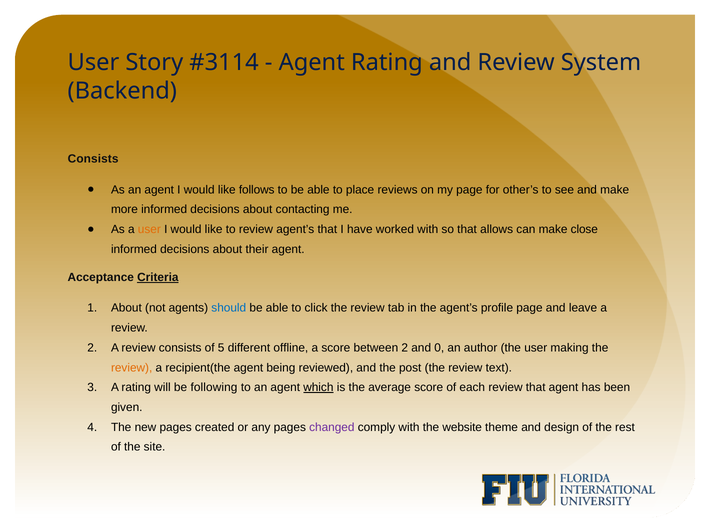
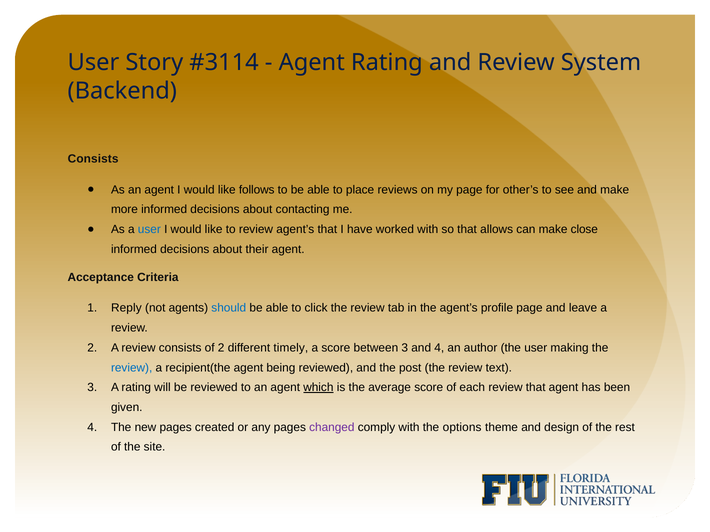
user at (149, 230) colour: orange -> blue
Criteria underline: present -> none
1 About: About -> Reply
of 5: 5 -> 2
offline: offline -> timely
between 2: 2 -> 3
and 0: 0 -> 4
review at (132, 368) colour: orange -> blue
be following: following -> reviewed
website: website -> options
